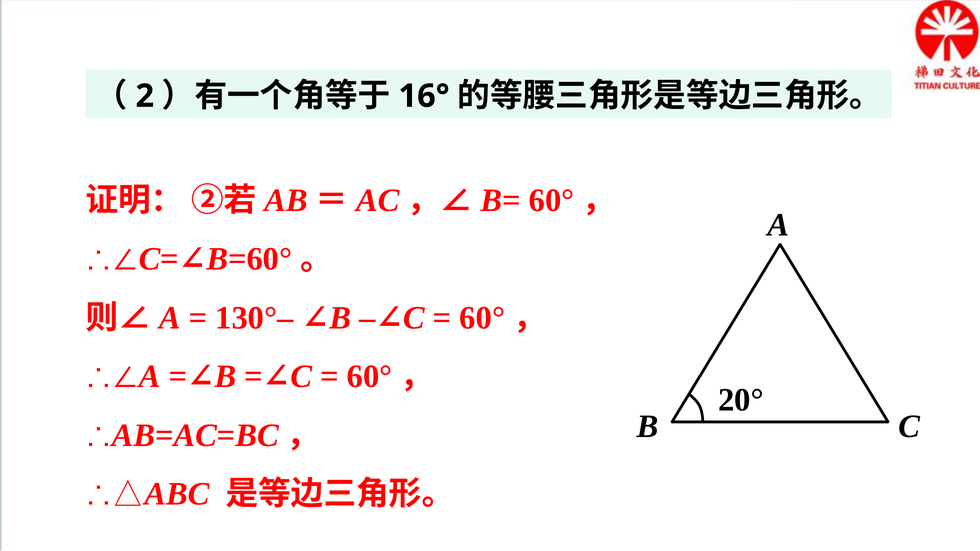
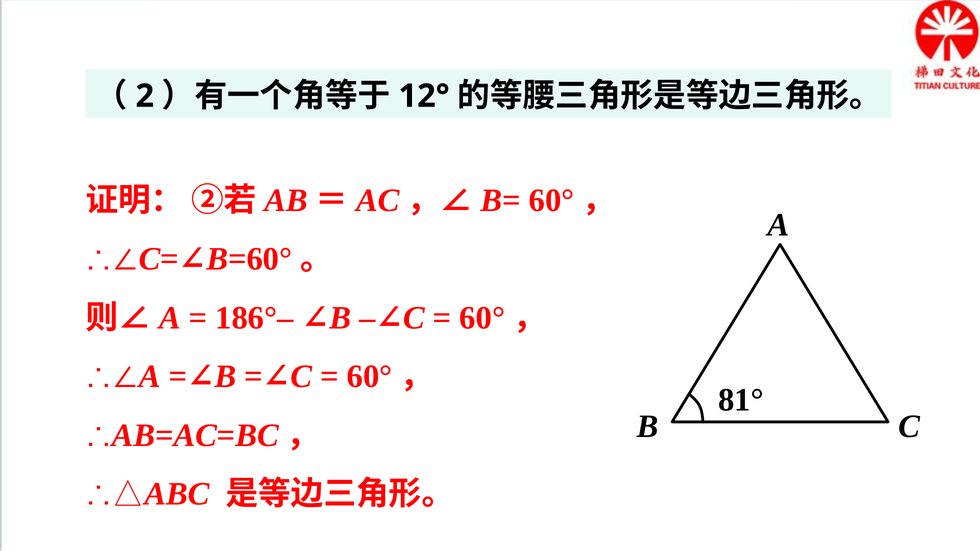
16°: 16° -> 12°
130°–: 130°– -> 186°–
20°: 20° -> 81°
